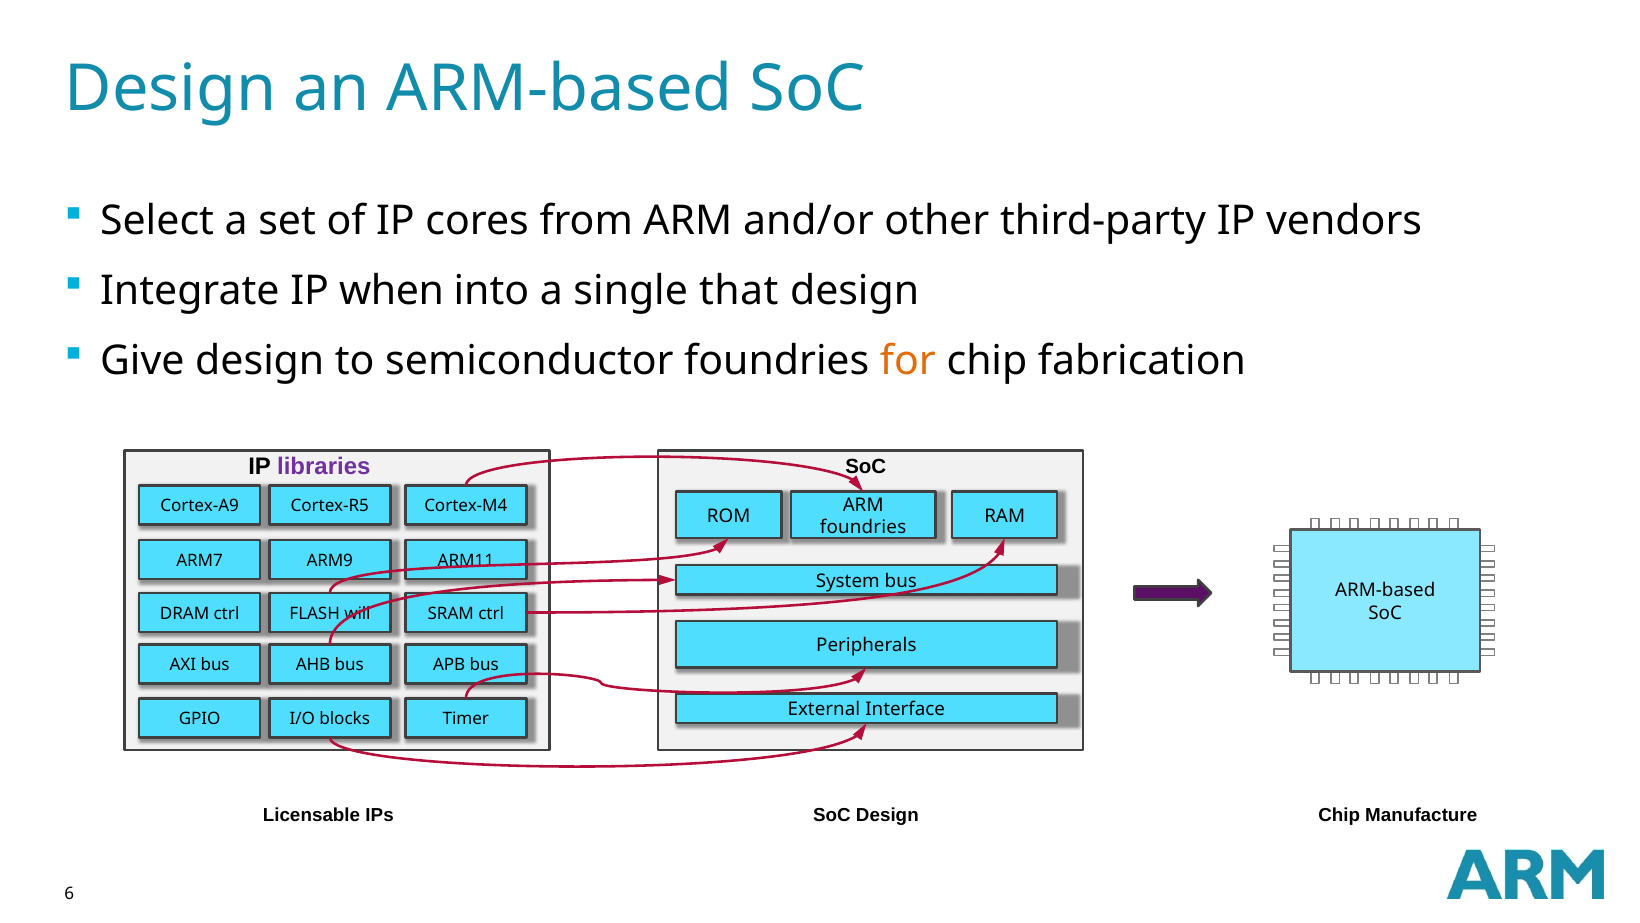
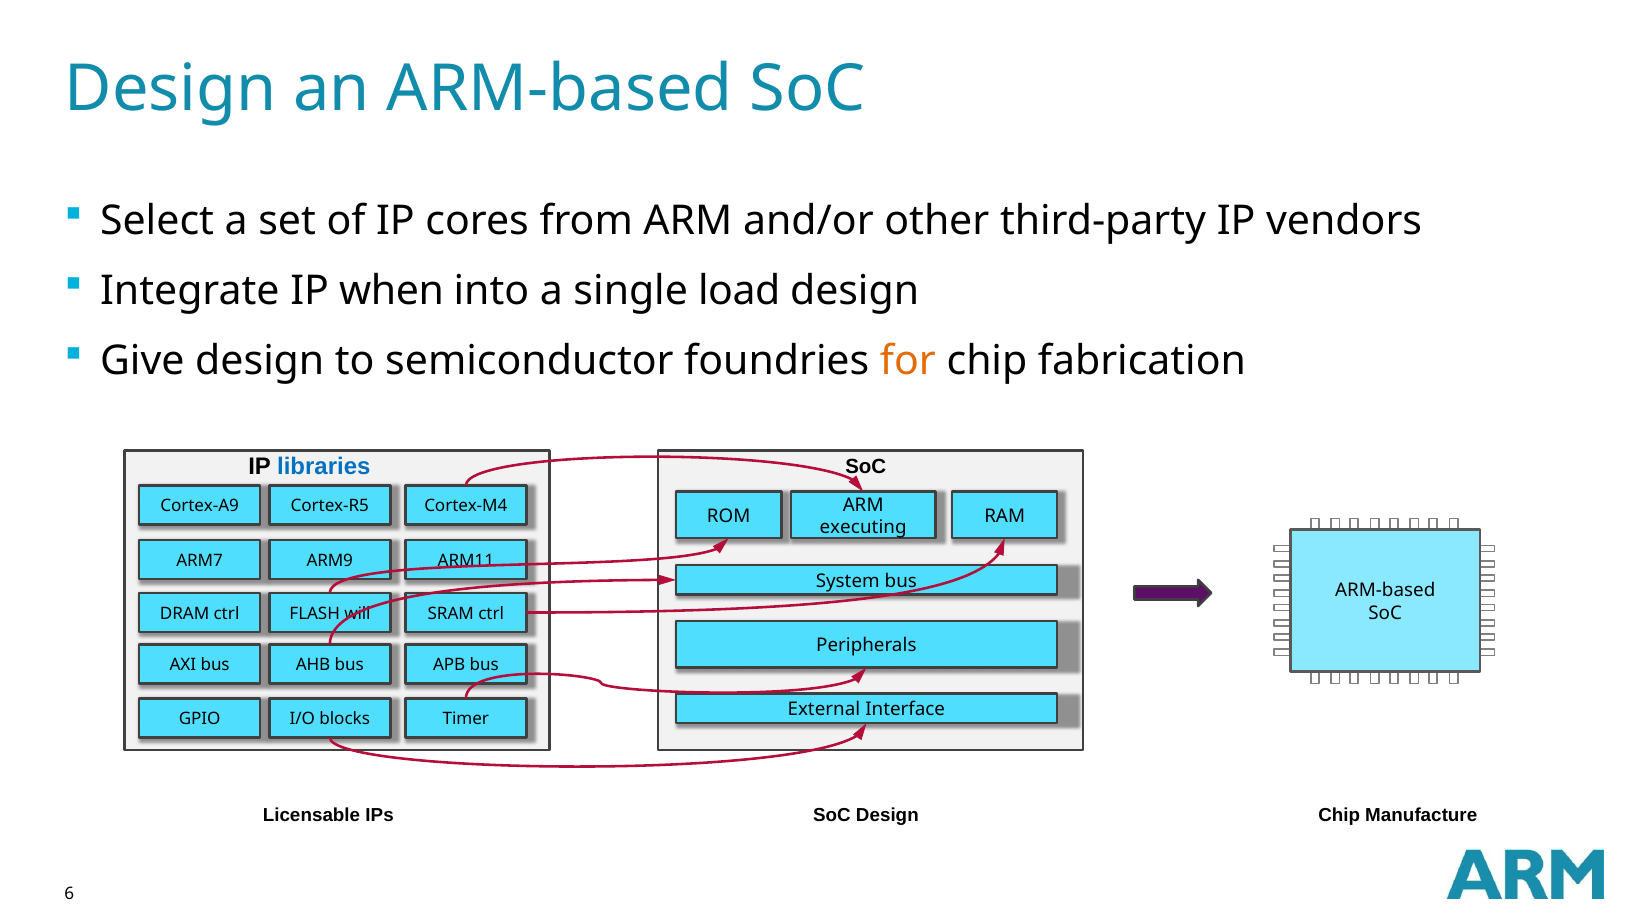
that: that -> load
libraries colour: purple -> blue
foundries at (863, 527): foundries -> executing
